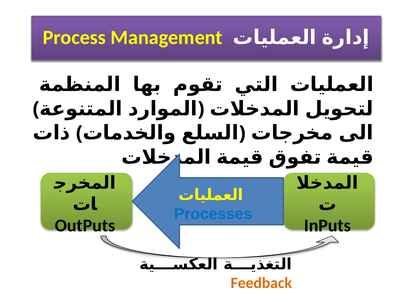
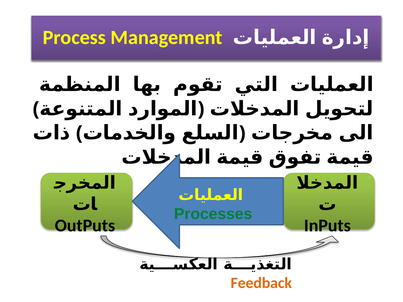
Processes colour: blue -> green
